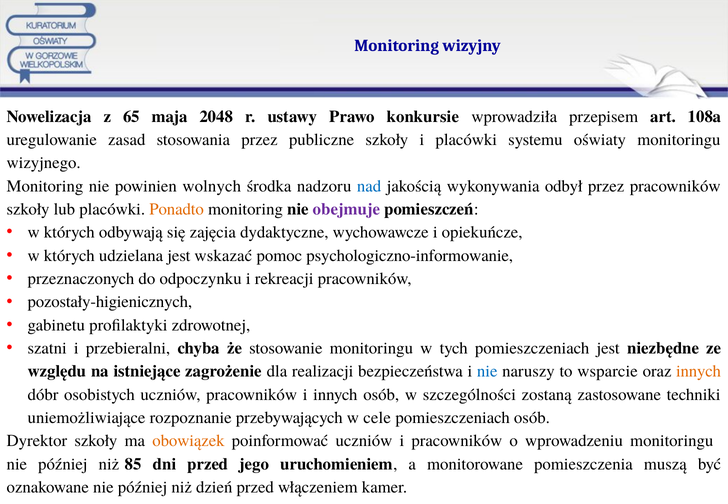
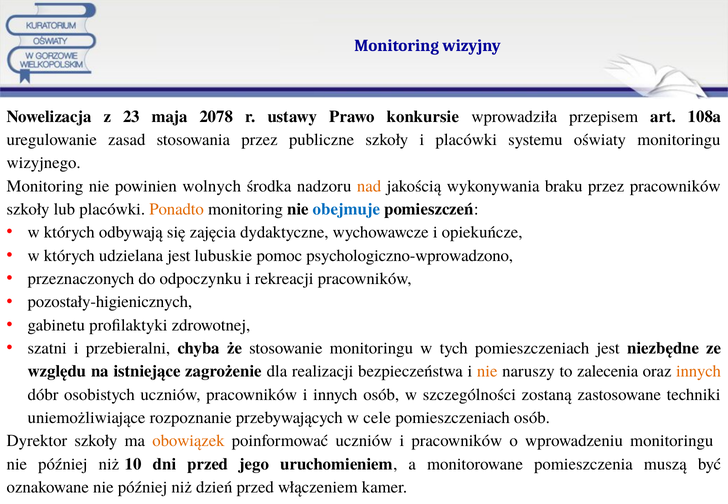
65: 65 -> 23
2048: 2048 -> 2078
nad colour: blue -> orange
odbył: odbył -> braku
obejmuje colour: purple -> blue
wskazać: wskazać -> lubuskie
psychologiczno-informowanie: psychologiczno-informowanie -> psychologiczno-wprowadzono
nie at (487, 371) colour: blue -> orange
wsparcie: wsparcie -> zalecenia
85: 85 -> 10
